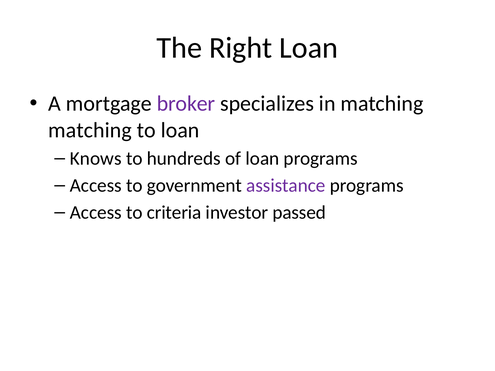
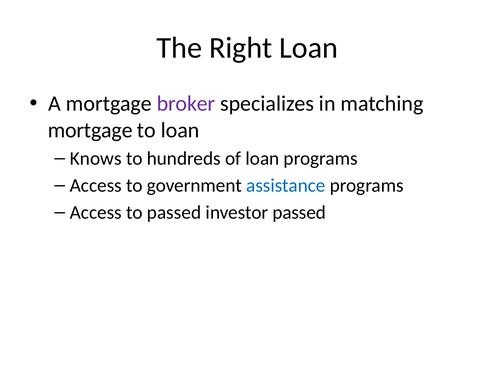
matching at (90, 130): matching -> mortgage
assistance colour: purple -> blue
to criteria: criteria -> passed
